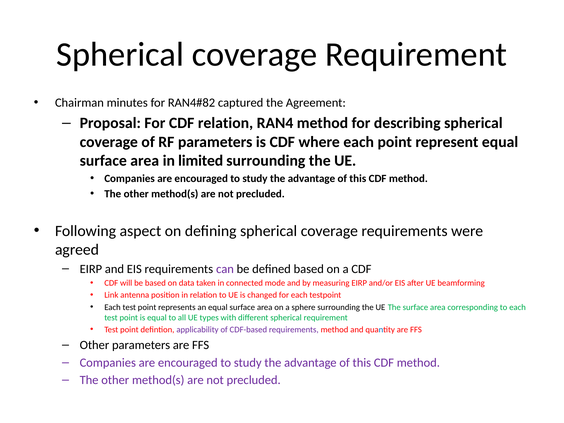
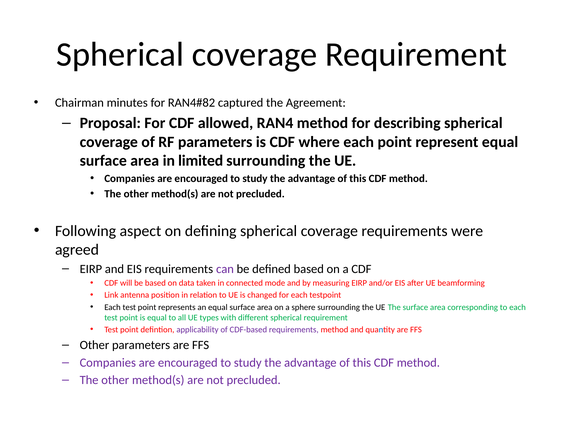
CDF relation: relation -> allowed
